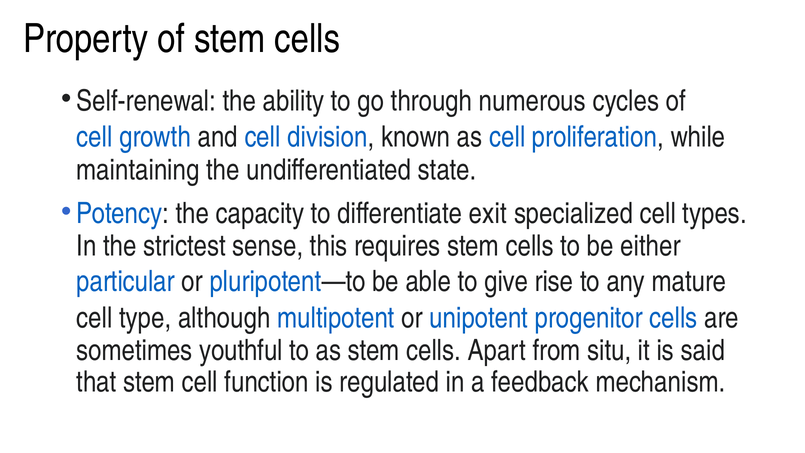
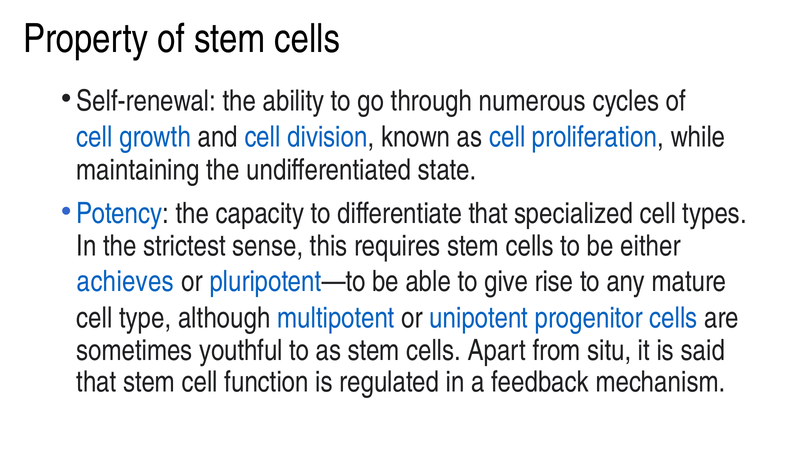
differentiate exit: exit -> that
particular: particular -> achieves
